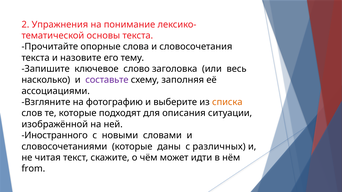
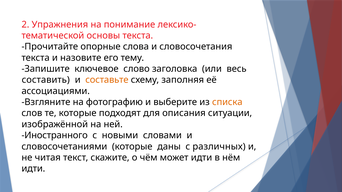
насколько: насколько -> составить
составьте colour: purple -> orange
from at (33, 169): from -> идти
